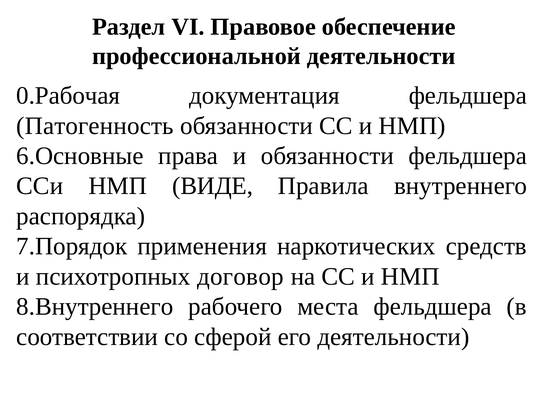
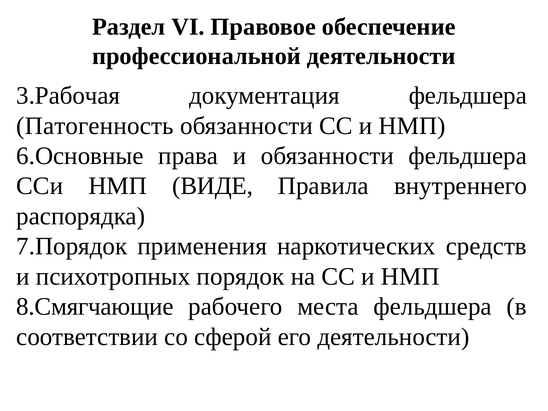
0.Рабочая: 0.Рабочая -> 3.Рабочая
договор: договор -> порядок
8.Внутреннего: 8.Внутреннего -> 8.Смягчающие
